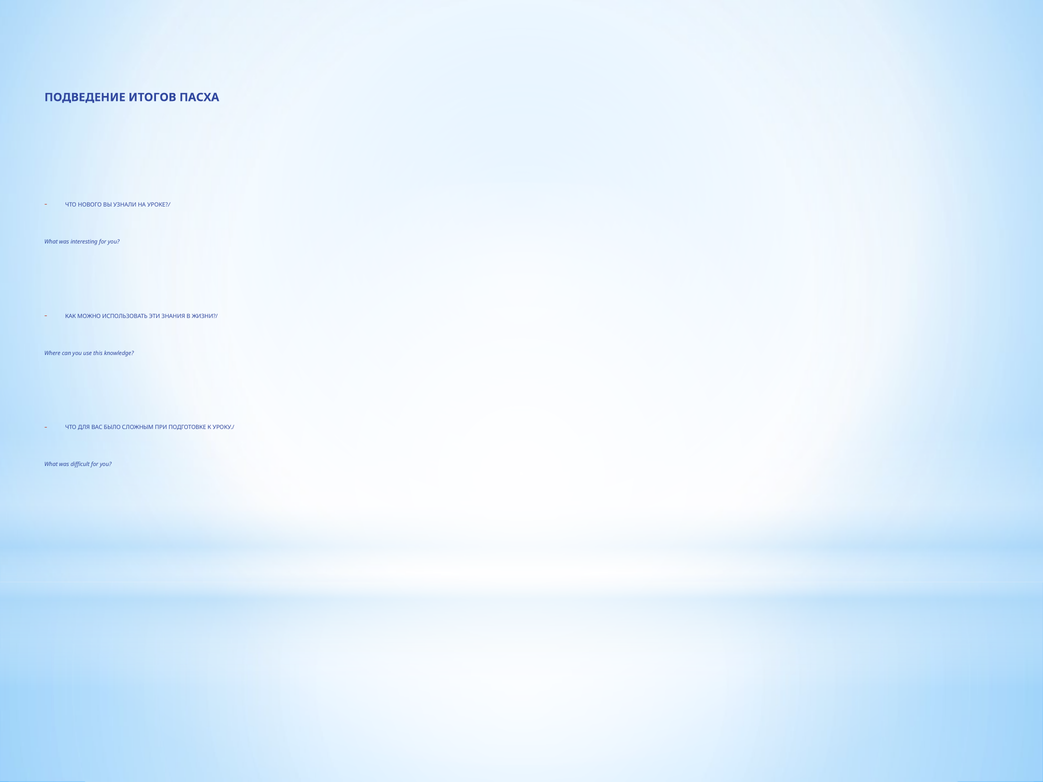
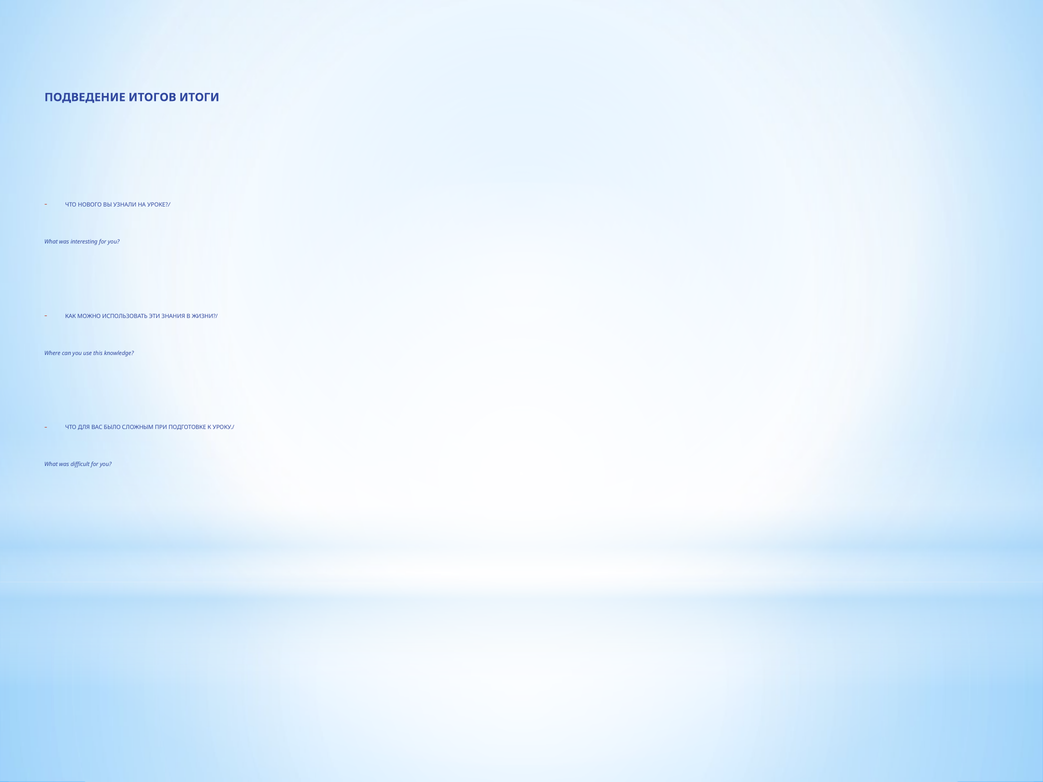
ПАСХА: ПАСХА -> ИТОГИ
